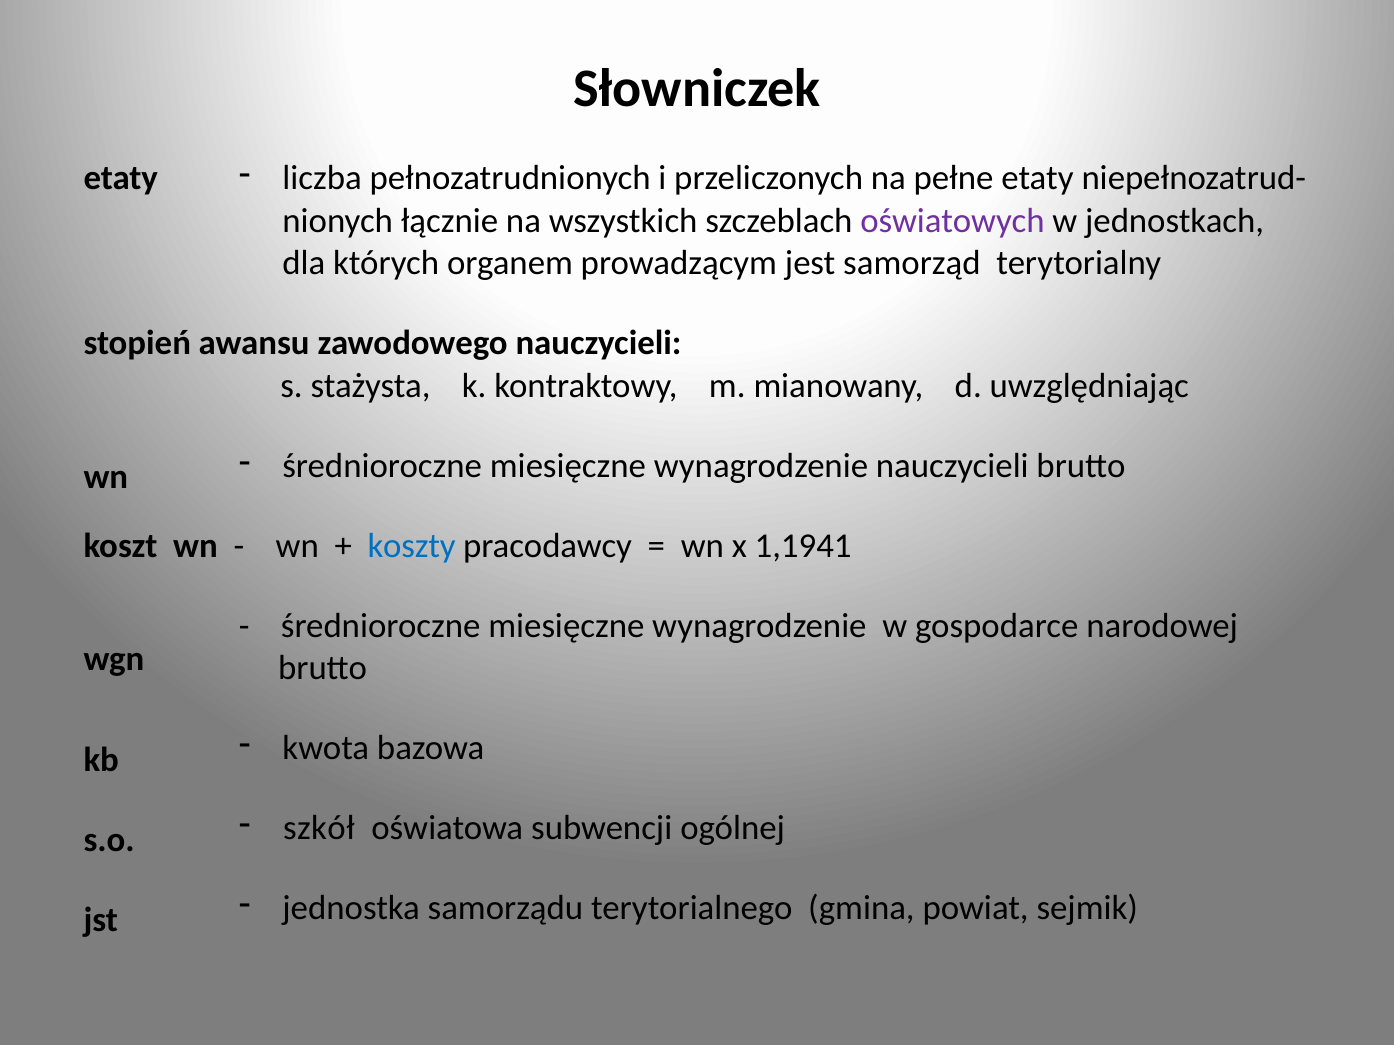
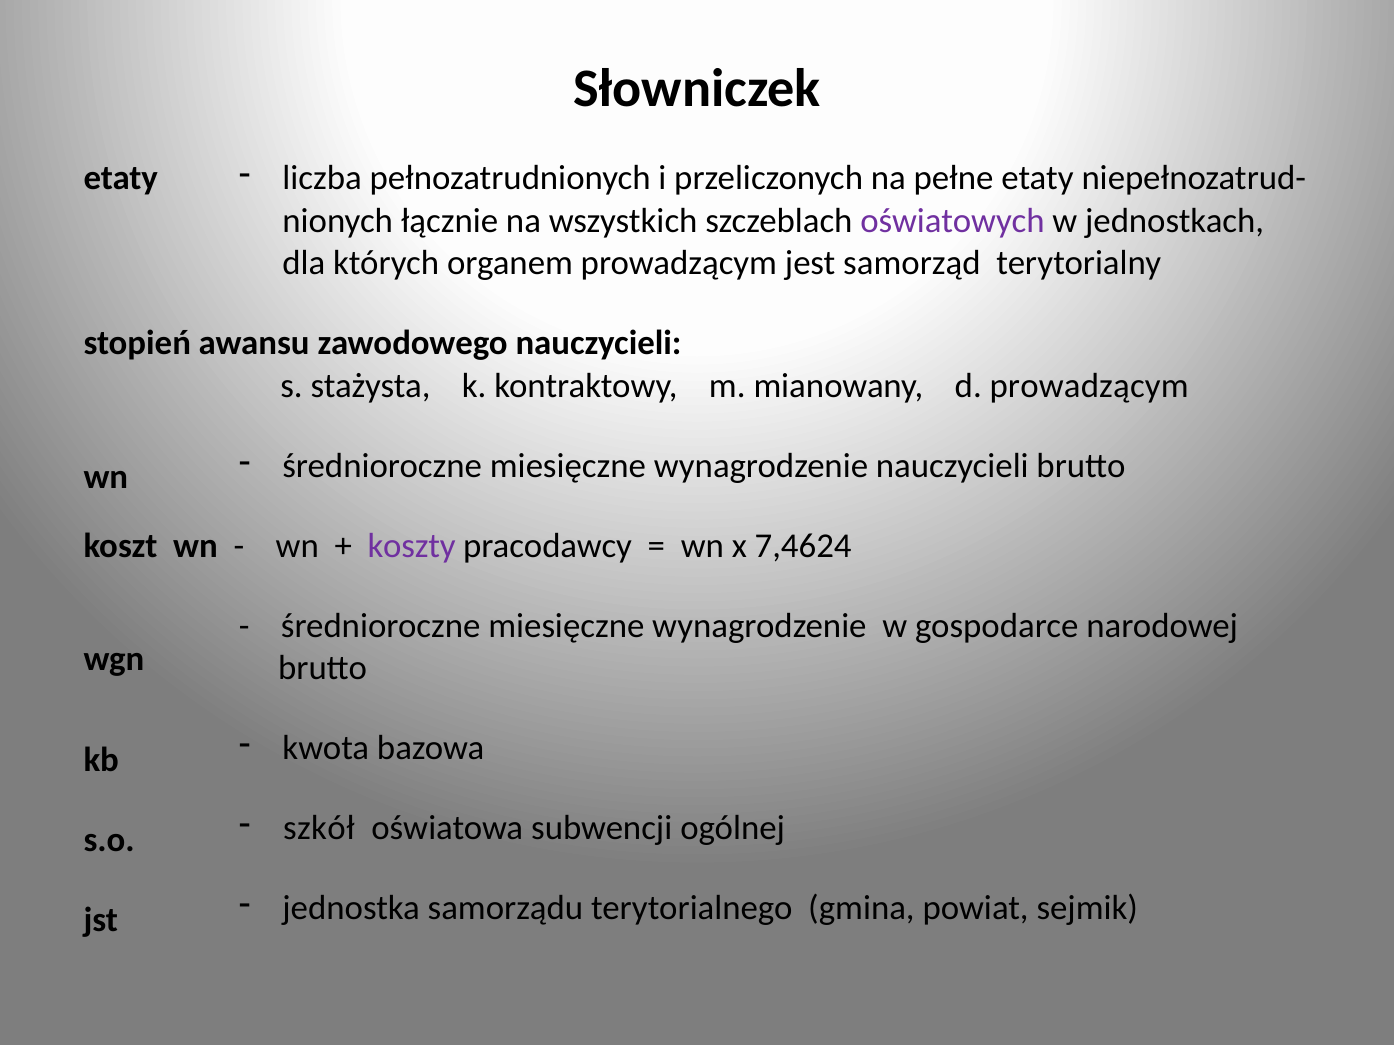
d uwzględniając: uwzględniając -> prowadzącym
koszty colour: blue -> purple
1,1941: 1,1941 -> 7,4624
